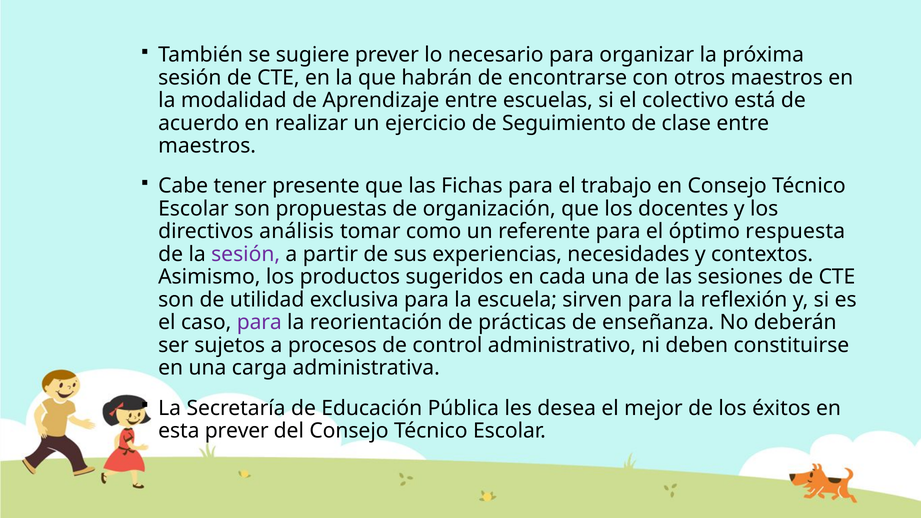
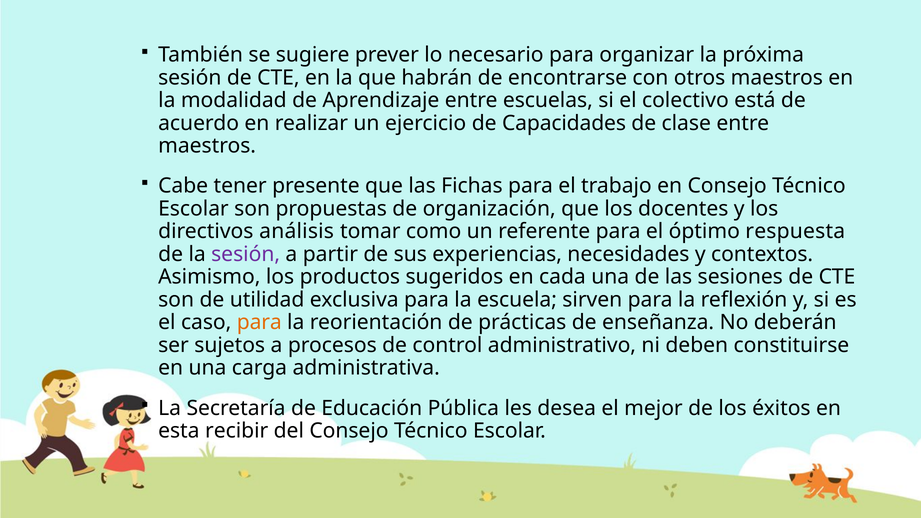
Seguimiento: Seguimiento -> Capacidades
para at (259, 323) colour: purple -> orange
esta prever: prever -> recibir
